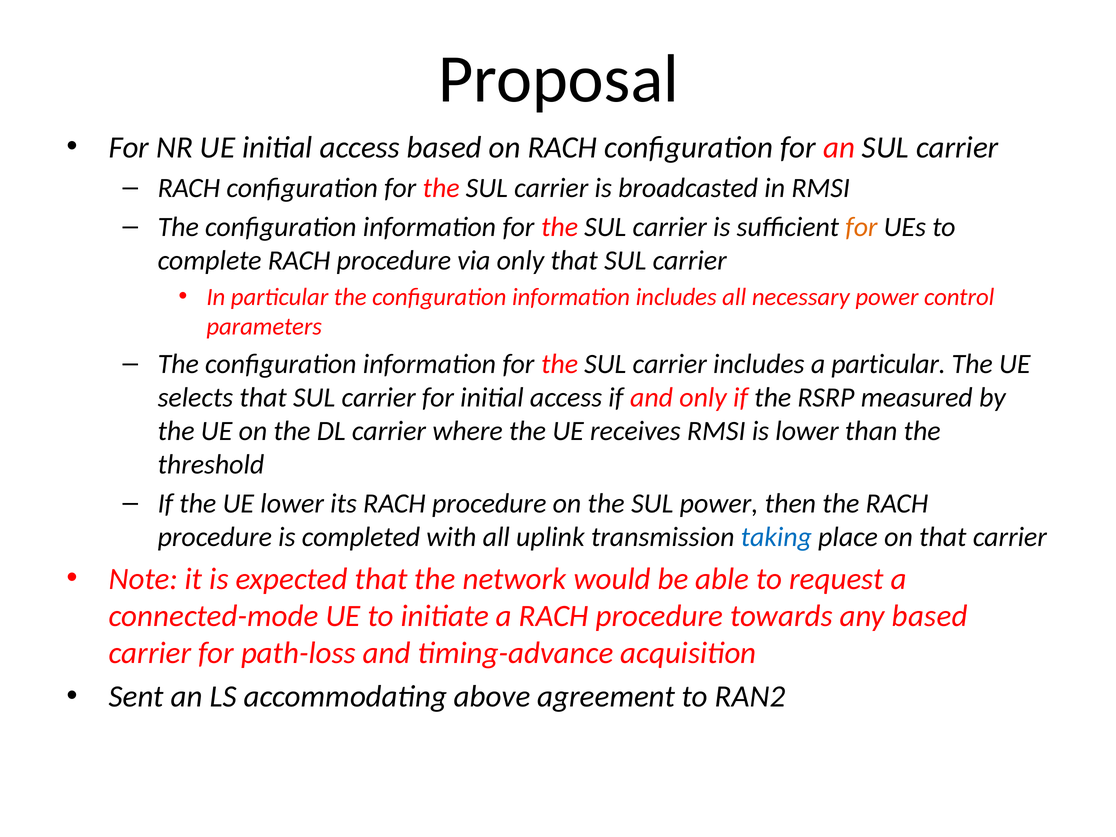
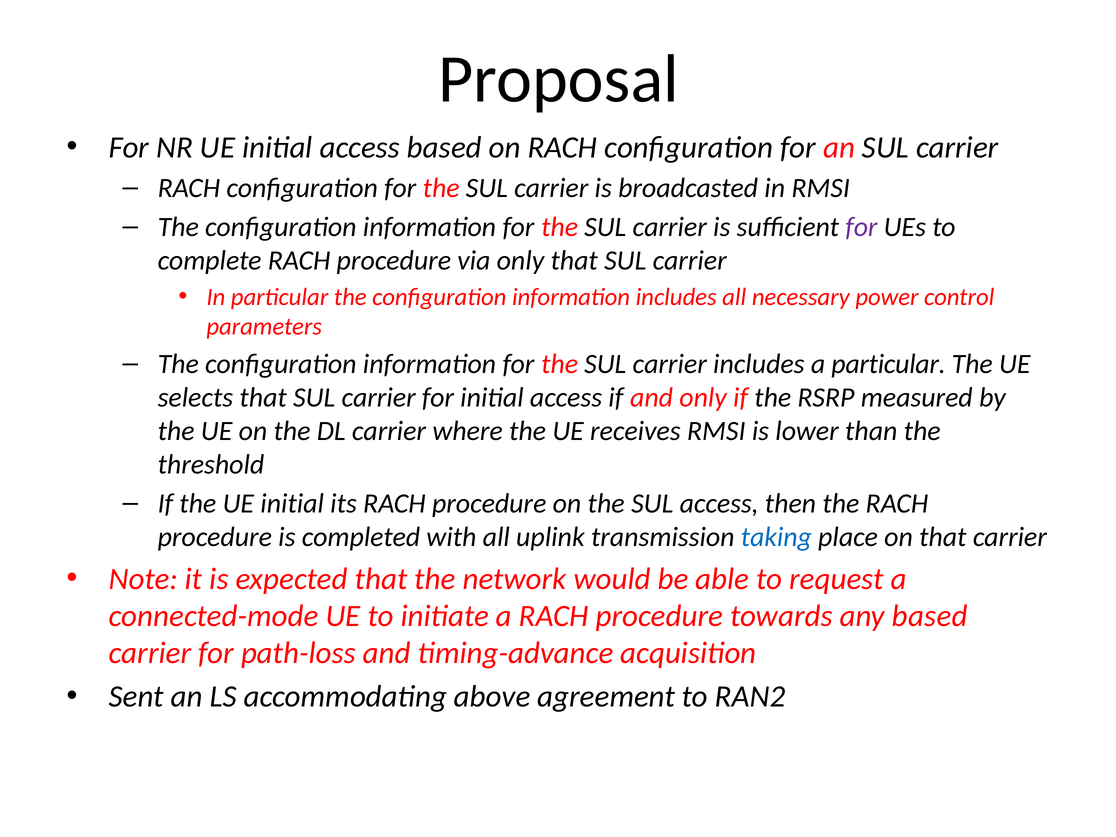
for at (861, 227) colour: orange -> purple
the UE lower: lower -> initial
SUL power: power -> access
